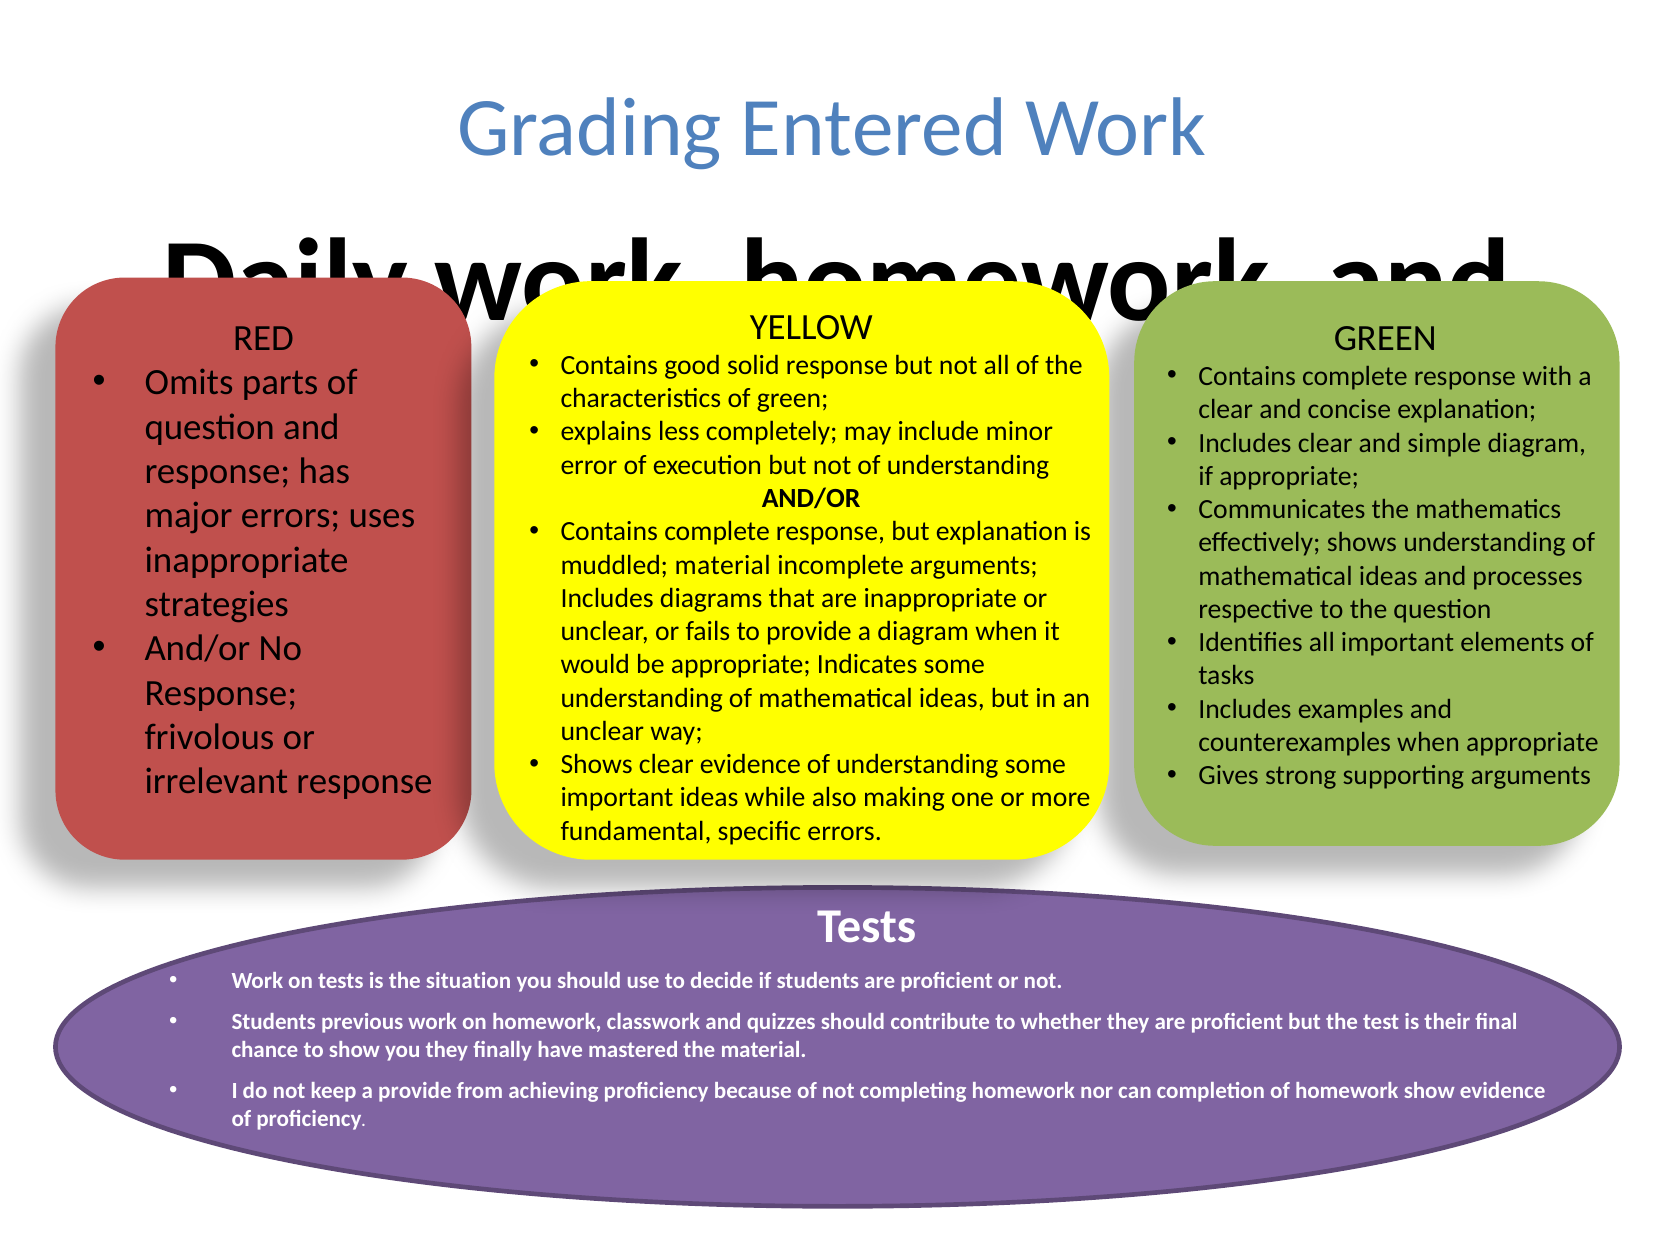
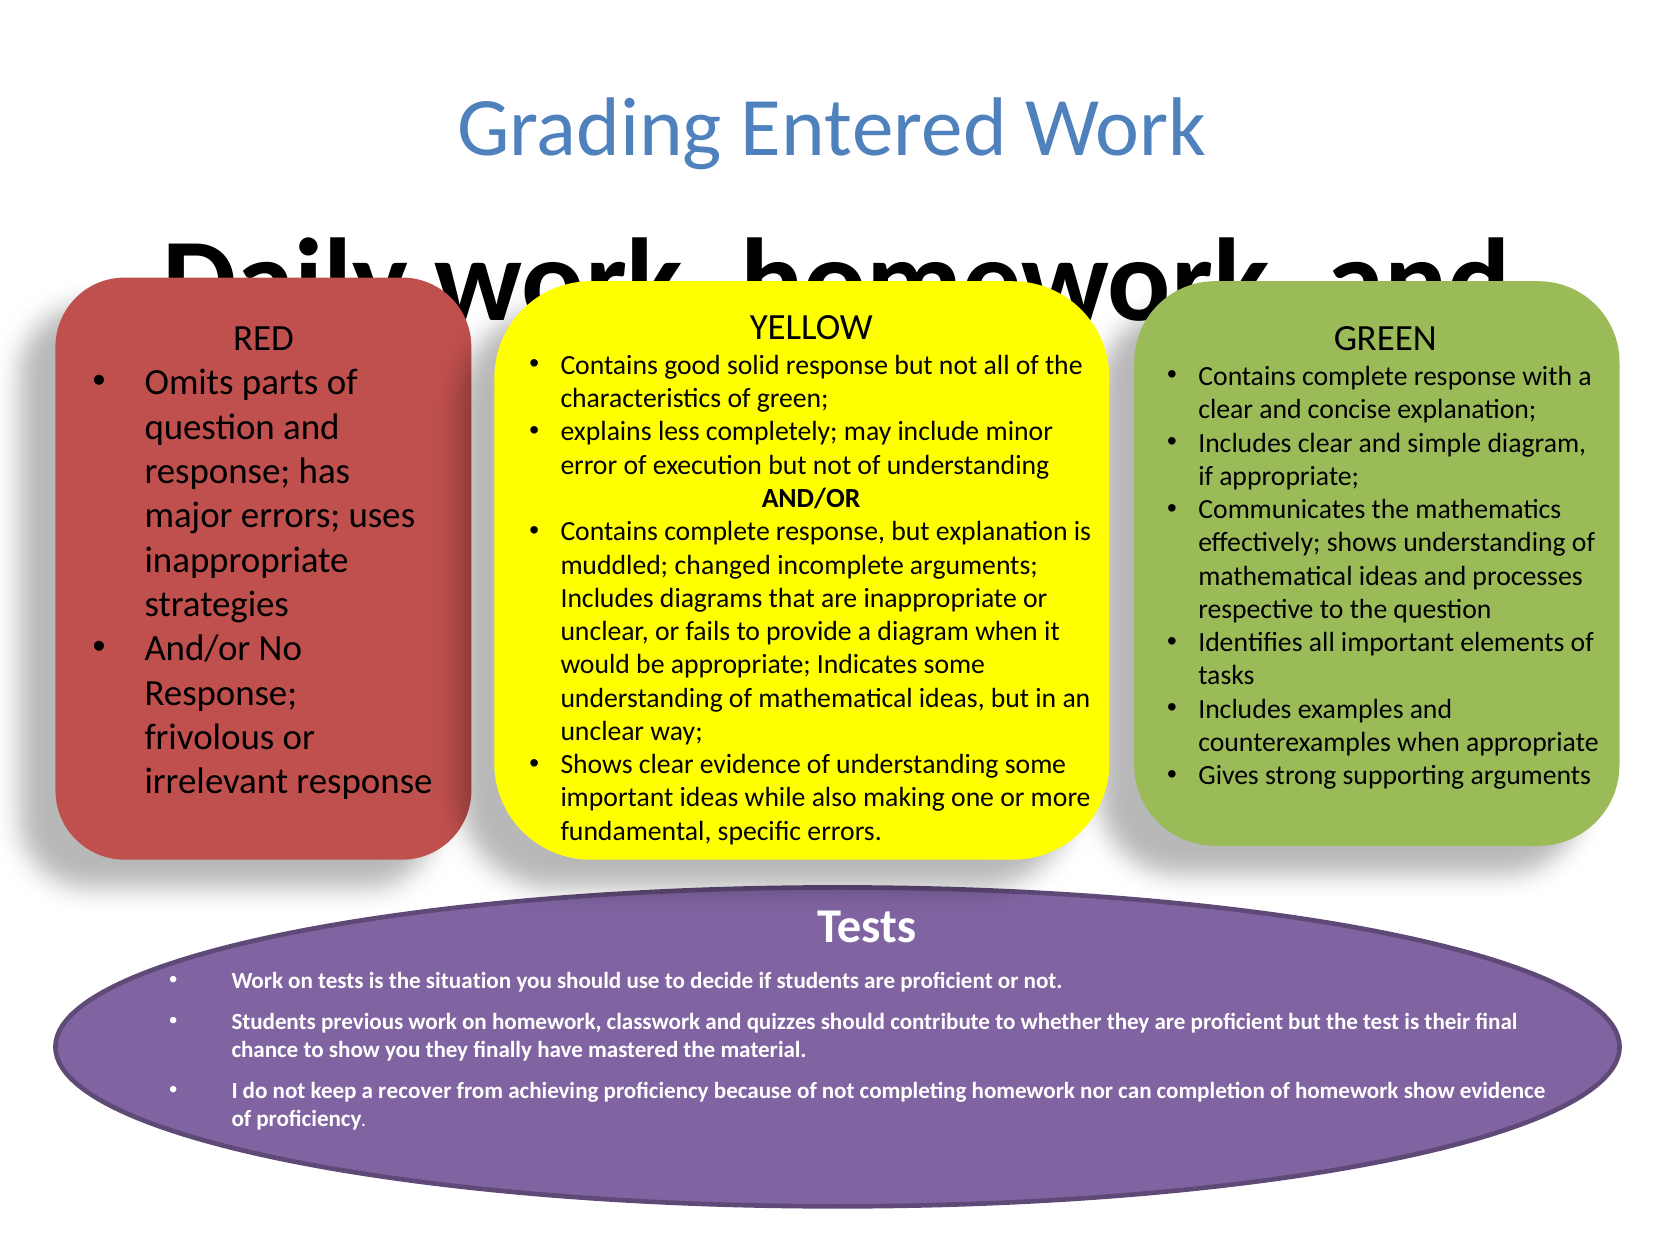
muddled material: material -> changed
a provide: provide -> recover
